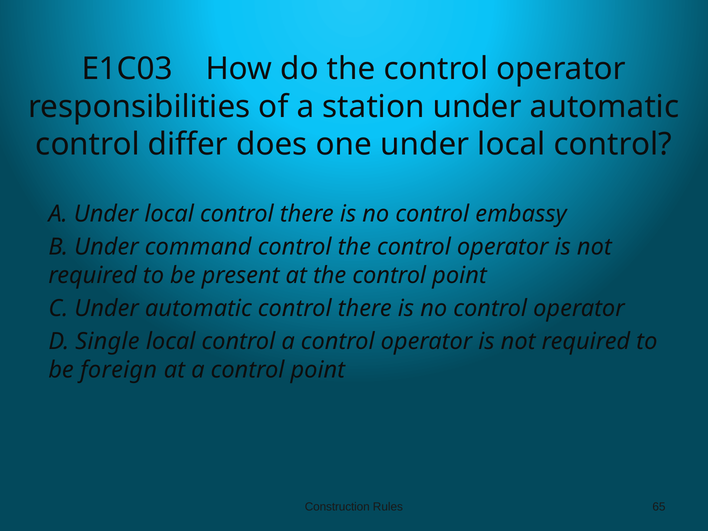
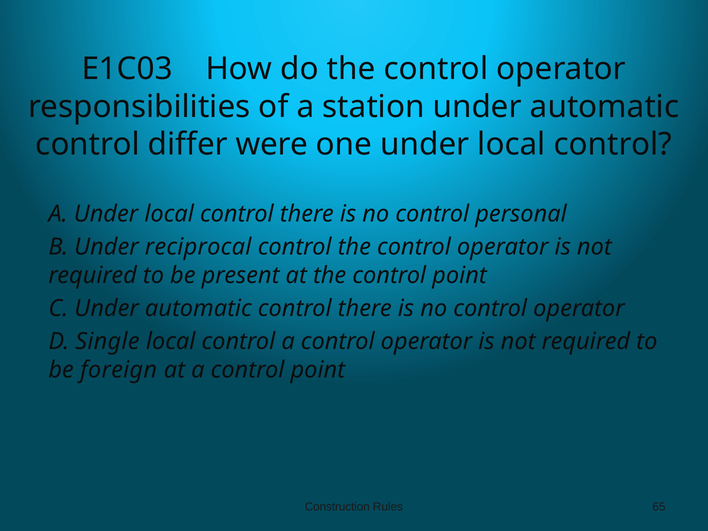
does: does -> were
embassy: embassy -> personal
command: command -> reciprocal
